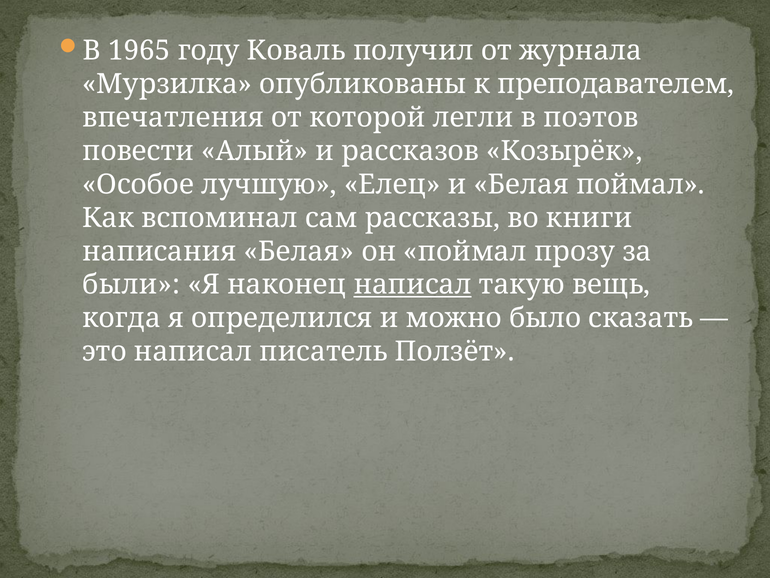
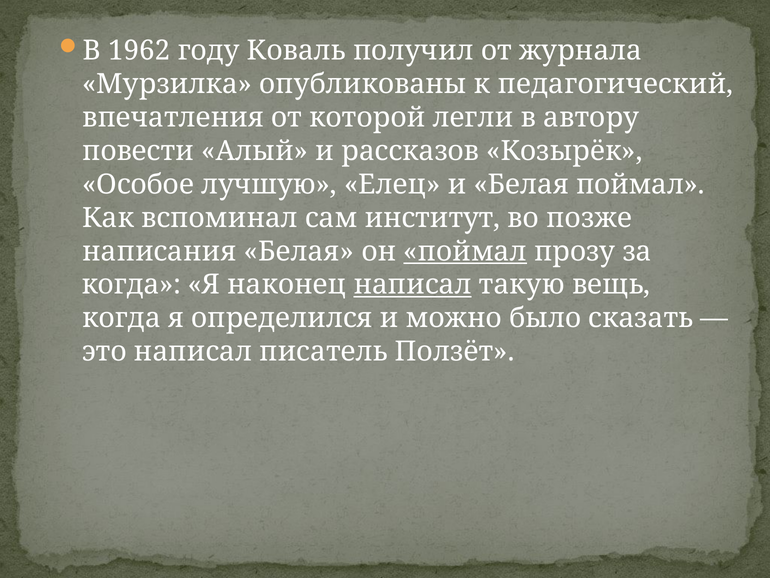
1965: 1965 -> 1962
преподавателем: преподавателем -> педагогический
поэтов: поэтов -> автору
рассказы: рассказы -> институт
книги: книги -> позже
поймал at (465, 251) underline: none -> present
были at (131, 285): были -> когда
